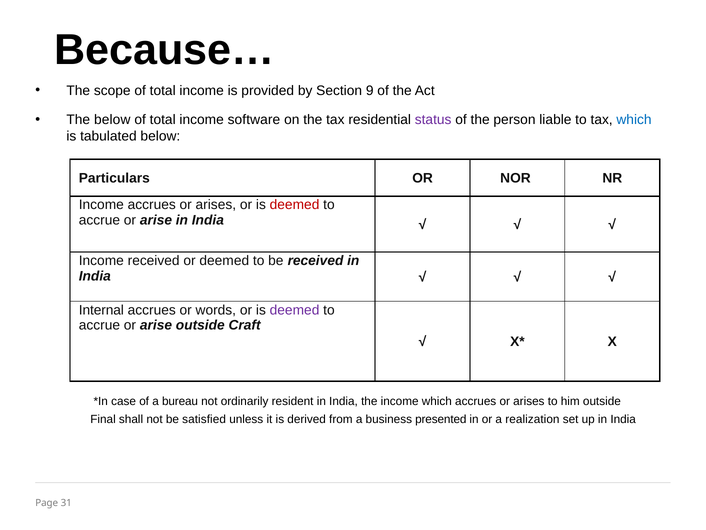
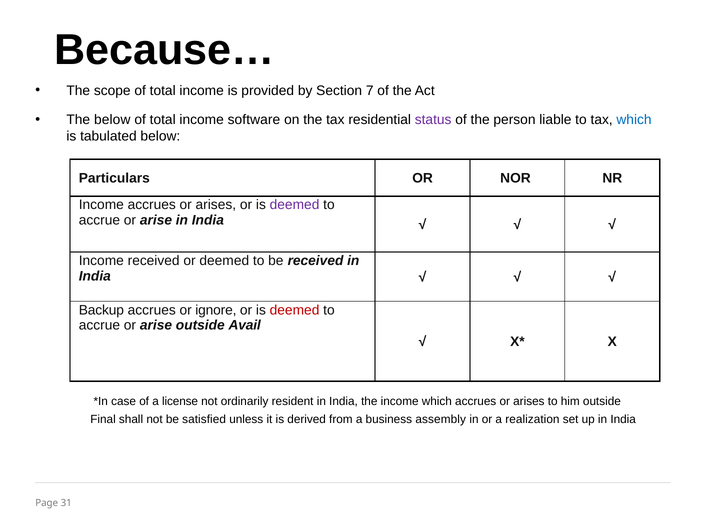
9: 9 -> 7
deemed at (295, 205) colour: red -> purple
Internal: Internal -> Backup
words: words -> ignore
deemed at (295, 310) colour: purple -> red
Craft: Craft -> Avail
bureau: bureau -> license
presented: presented -> assembly
